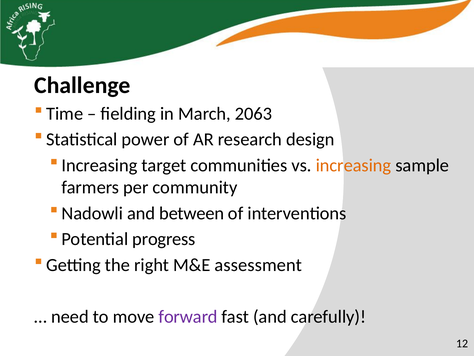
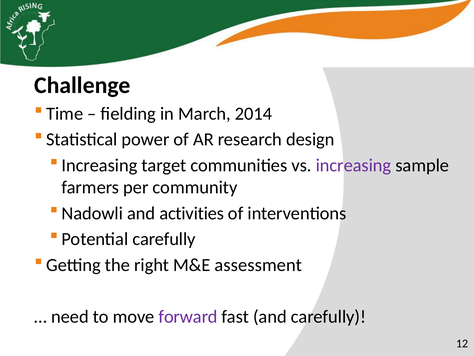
2063: 2063 -> 2014
increasing at (353, 165) colour: orange -> purple
between: between -> activities
Potential progress: progress -> carefully
